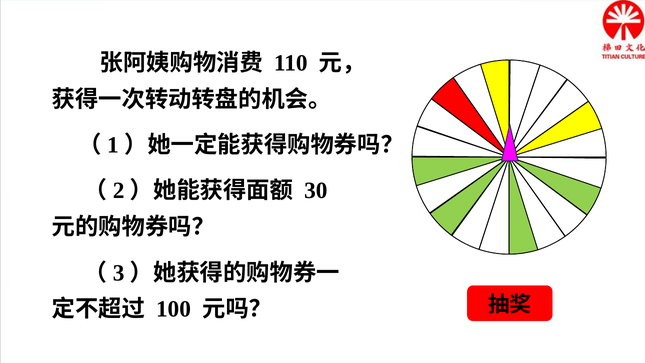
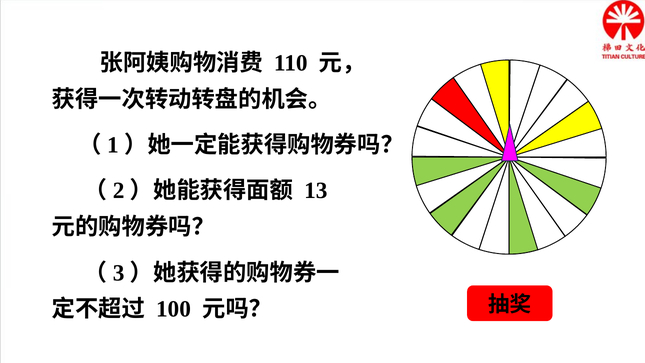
30: 30 -> 13
